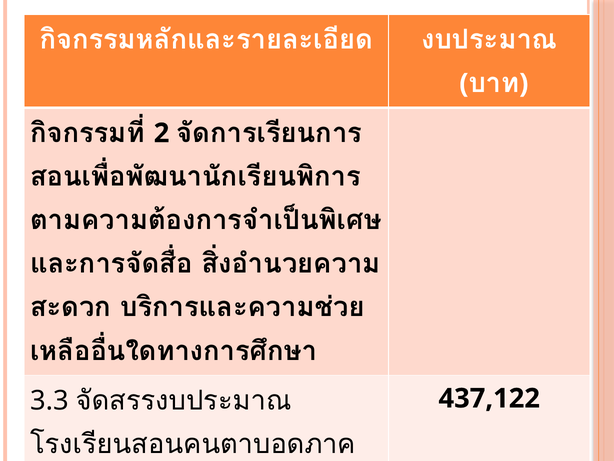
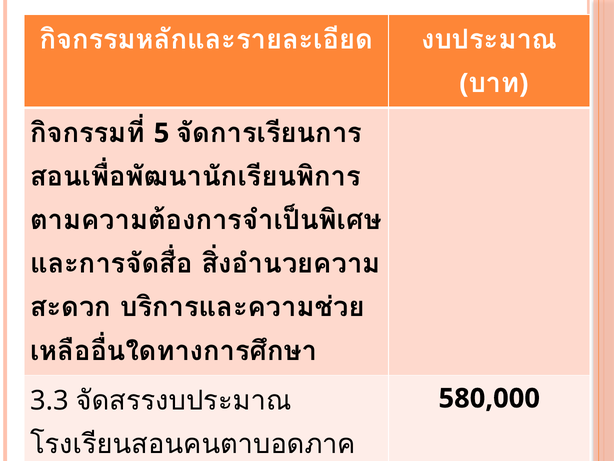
2: 2 -> 5
437,122: 437,122 -> 580,000
